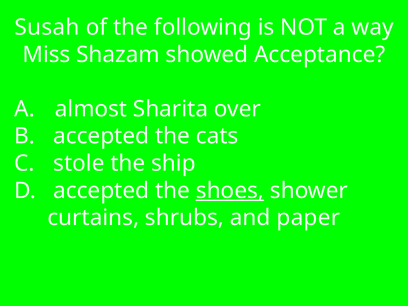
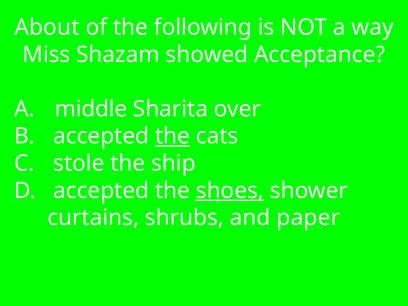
Susah: Susah -> About
almost: almost -> middle
the at (173, 136) underline: none -> present
